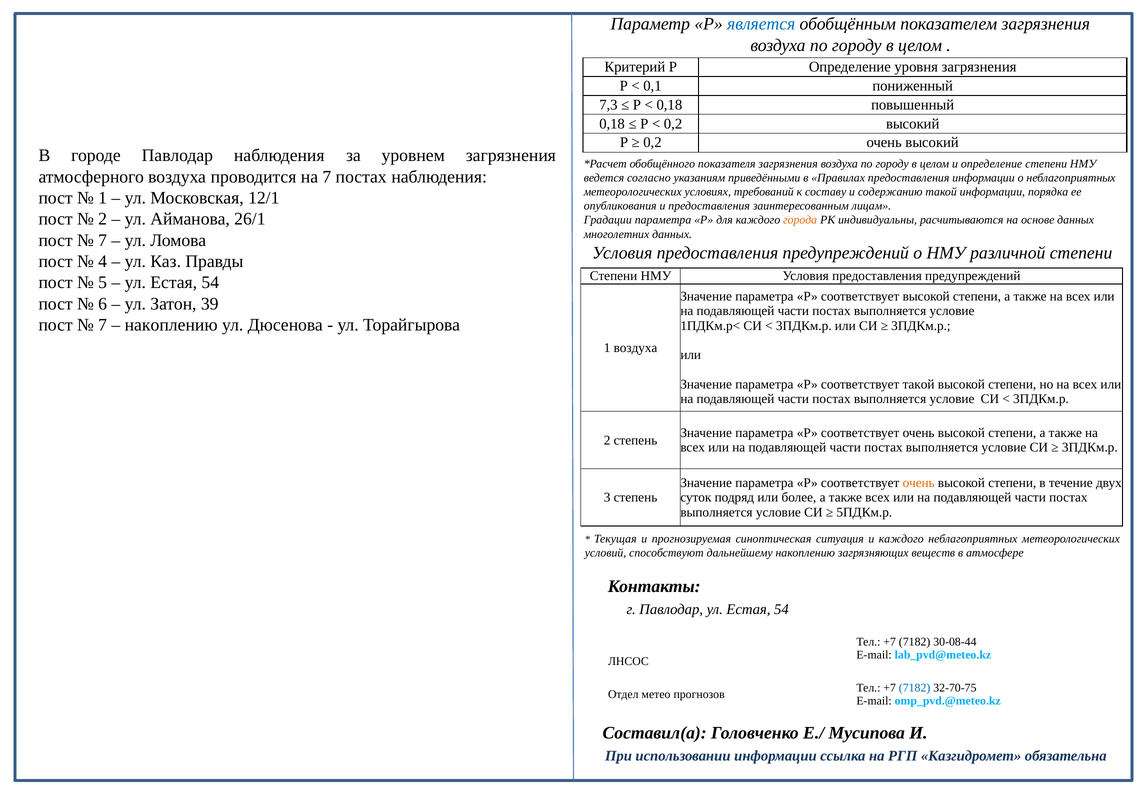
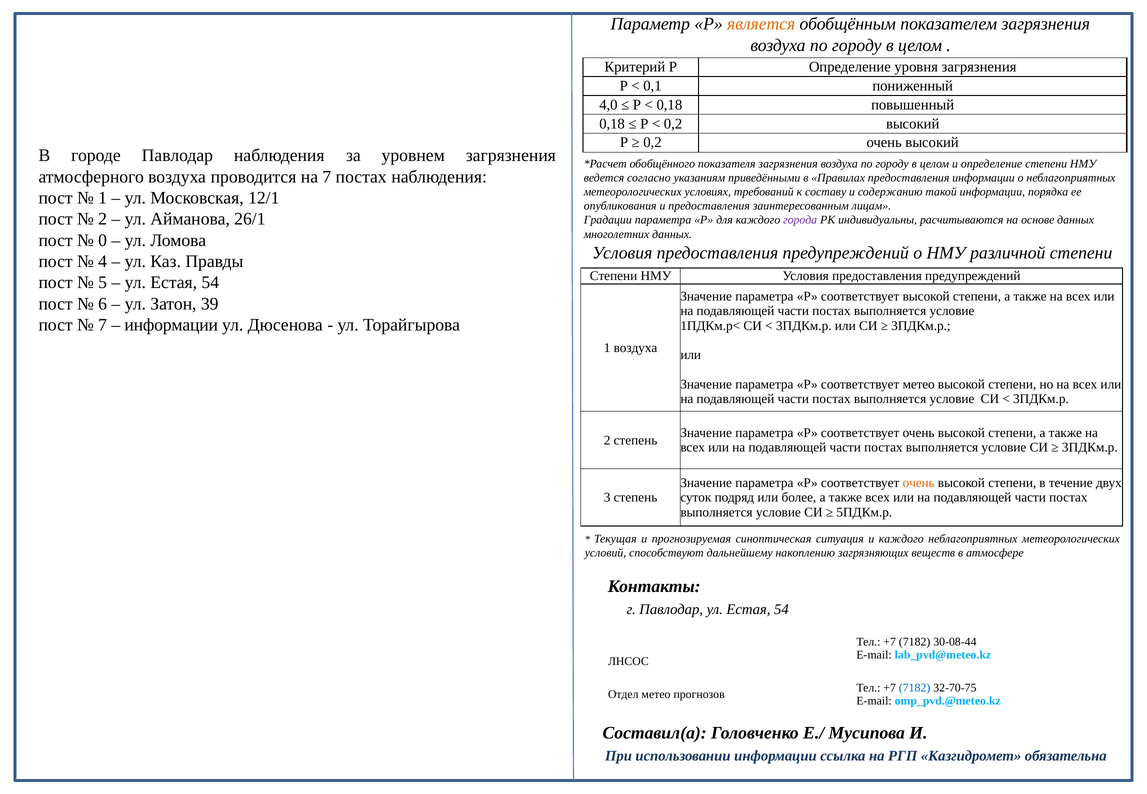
является colour: blue -> orange
7,3: 7,3 -> 4,0
города colour: orange -> purple
7 at (103, 240): 7 -> 0
накоплению at (171, 325): накоплению -> информации
соответствует такой: такой -> метео
